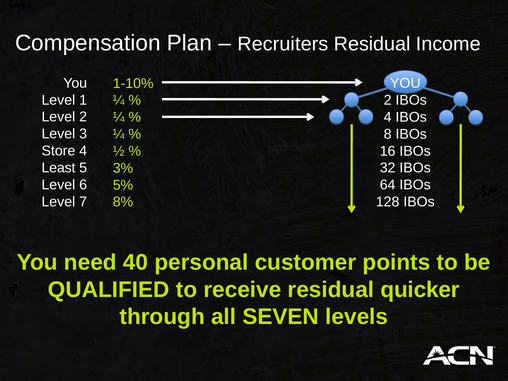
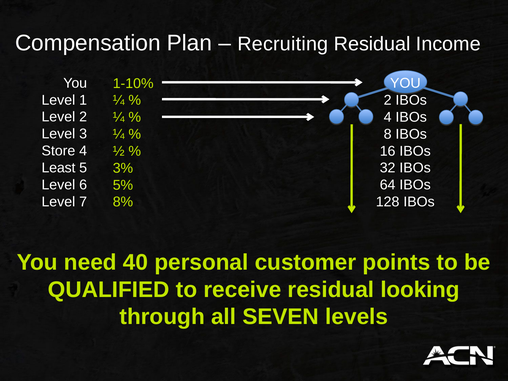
Recruiters: Recruiters -> Recruiting
quicker: quicker -> looking
